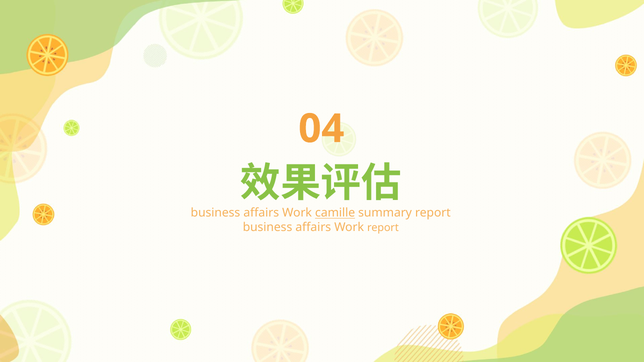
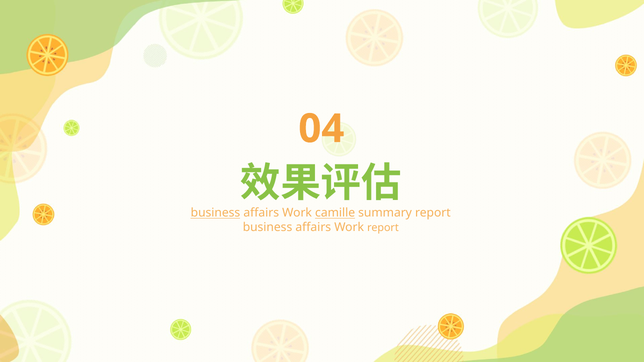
business at (215, 213) underline: none -> present
